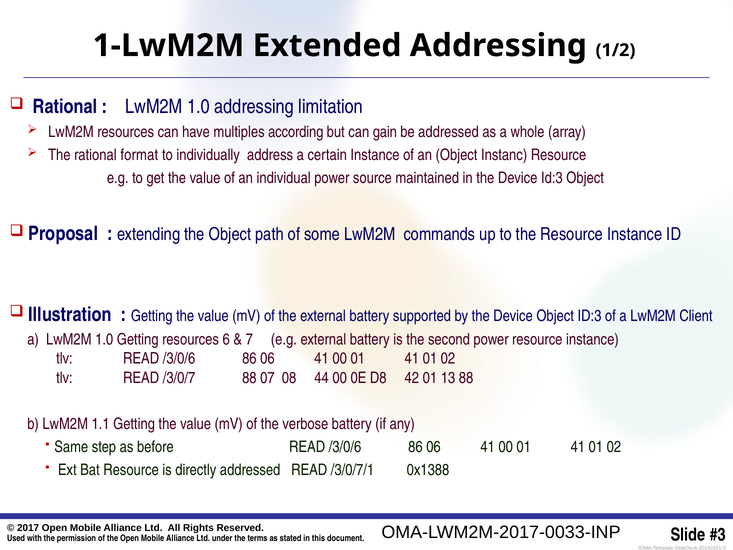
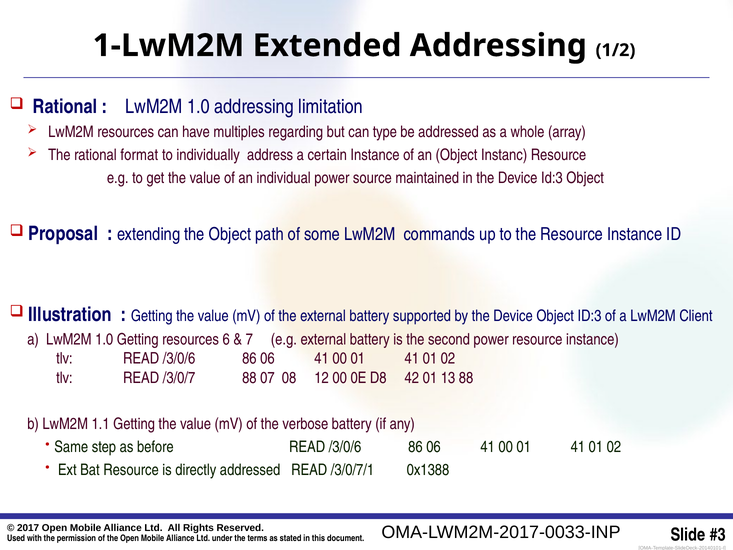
according: according -> regarding
gain: gain -> type
44: 44 -> 12
